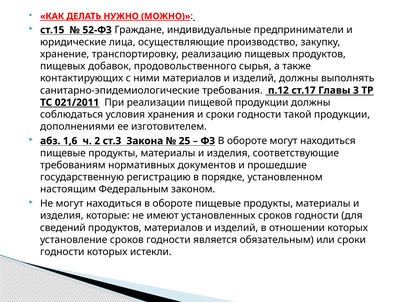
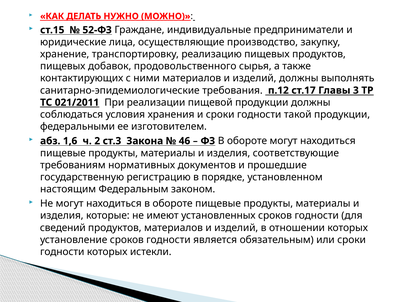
дополнениями: дополнениями -> федеральными
25: 25 -> 46
